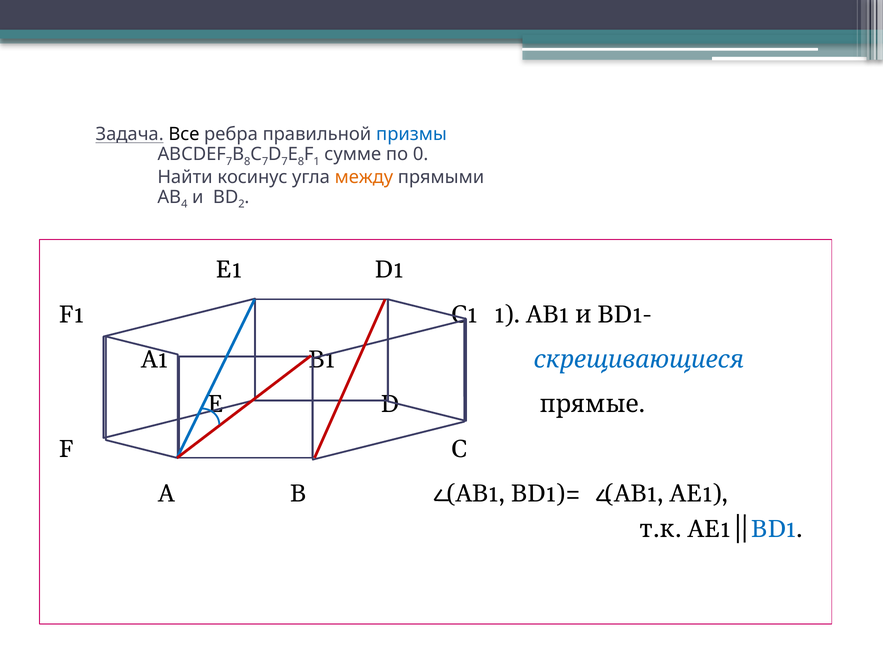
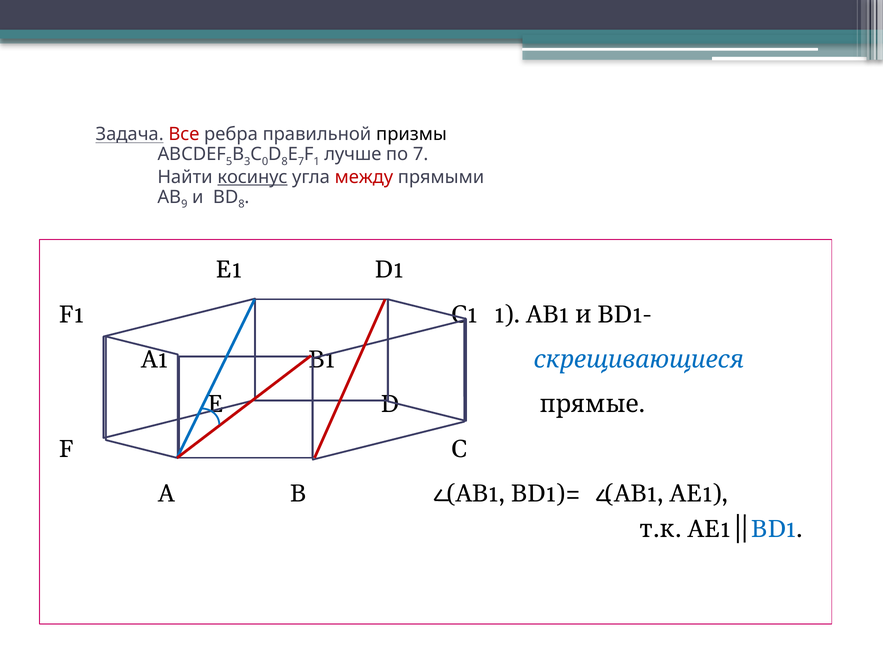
Все colour: black -> red
призмы colour: blue -> black
7 at (229, 162): 7 -> 5
B 8: 8 -> 3
C 7: 7 -> 0
D 7: 7 -> 8
E 8: 8 -> 7
сумме: сумме -> лучше
по 0: 0 -> 7
косинус underline: none -> present
между colour: orange -> red
4: 4 -> 9
2 at (241, 204): 2 -> 8
